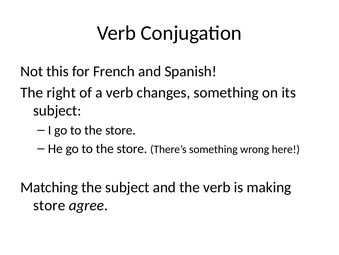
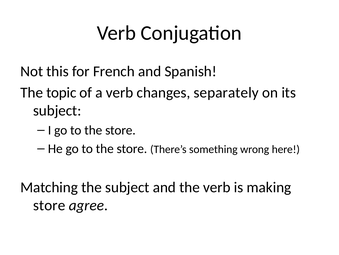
right: right -> topic
changes something: something -> separately
